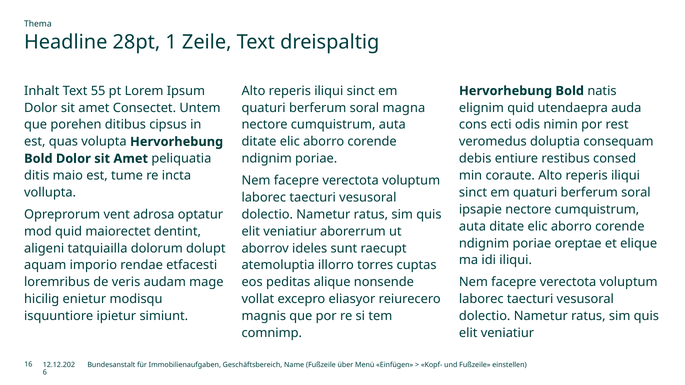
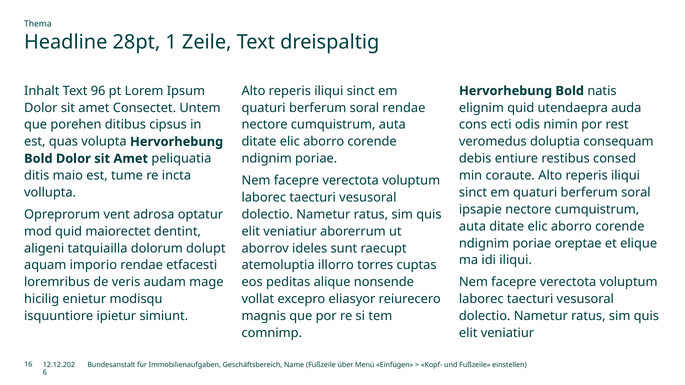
55: 55 -> 96
soral magna: magna -> rendae
